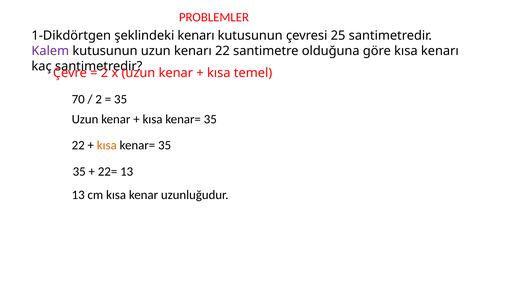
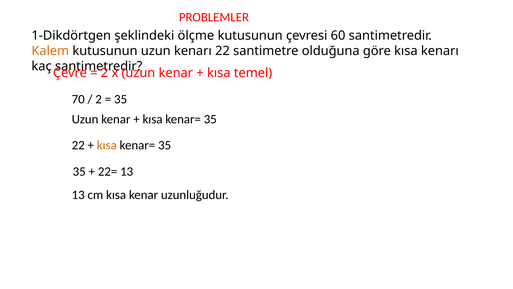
şeklindeki kenarı: kenarı -> ölçme
25: 25 -> 60
Kalem colour: purple -> orange
